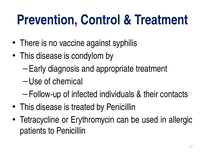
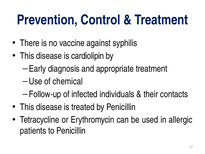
condylom: condylom -> cardiolipin
